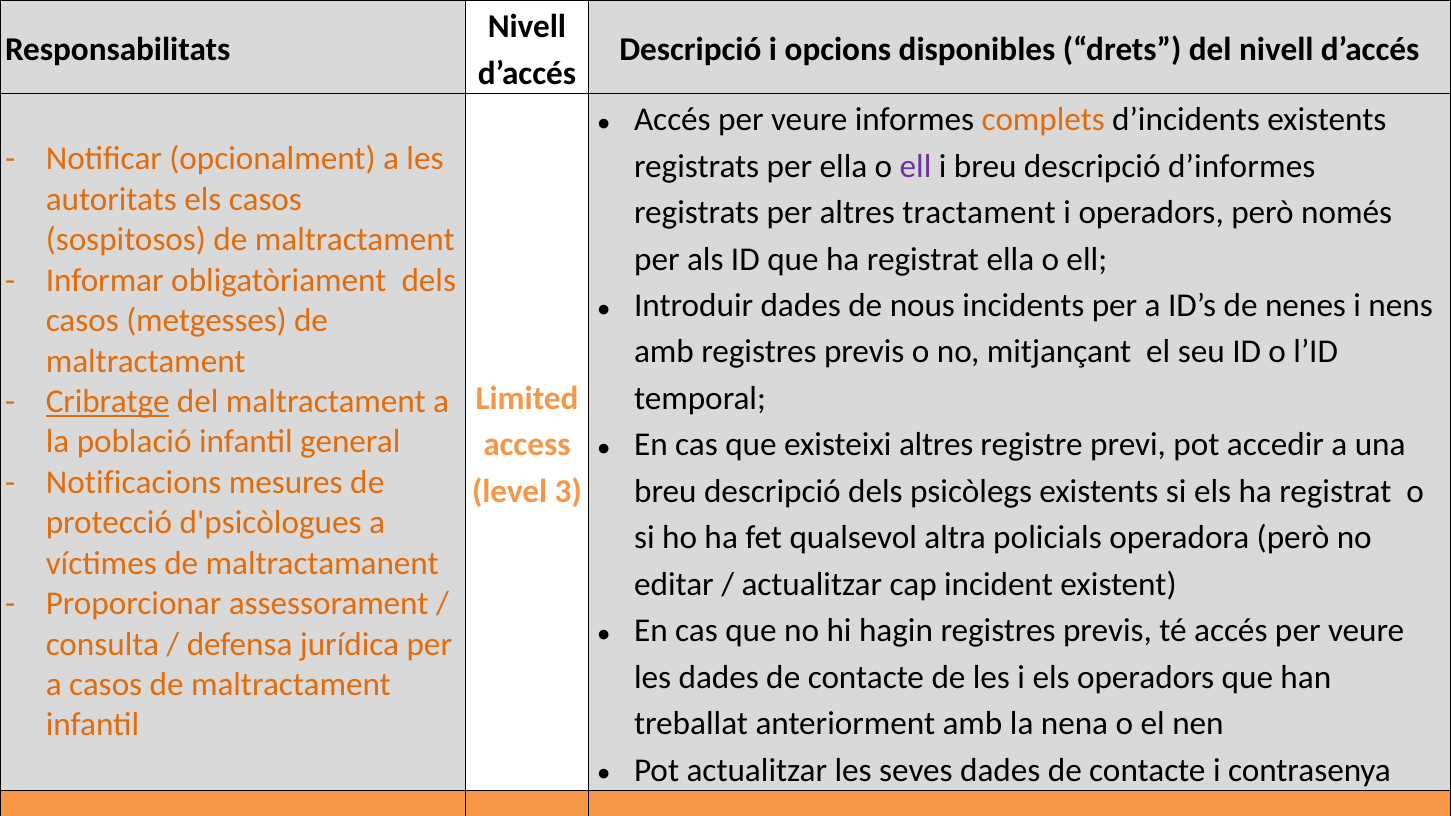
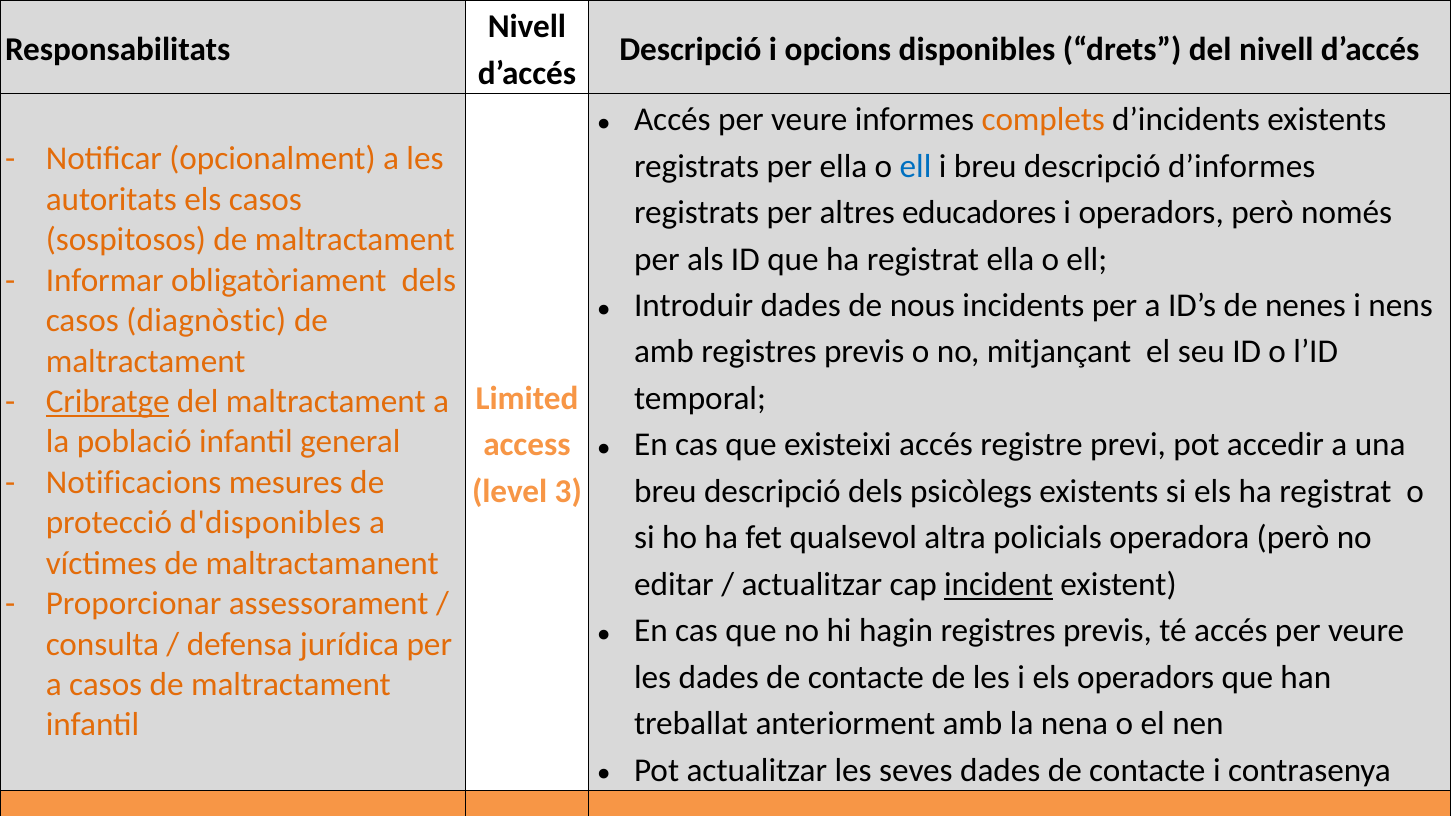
ell at (915, 166) colour: purple -> blue
tractament: tractament -> educadores
metgesses: metgesses -> diagnòstic
existeixi altres: altres -> accés
d'psicòlogues: d'psicòlogues -> d'disponibles
incident underline: none -> present
